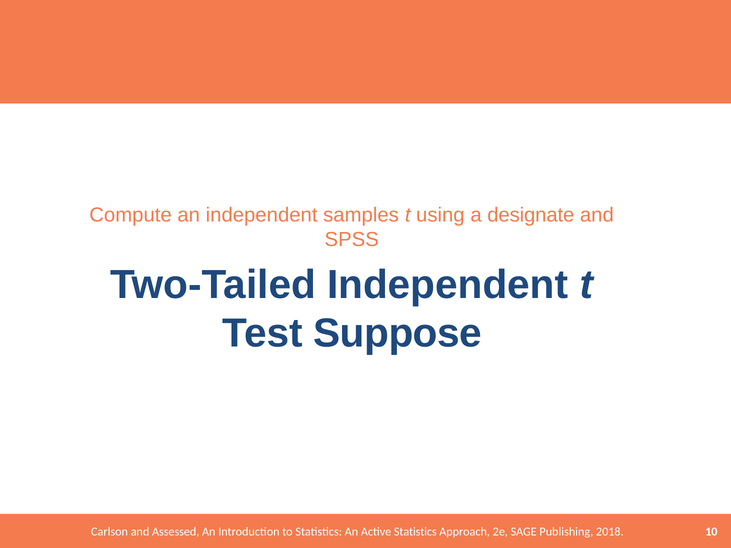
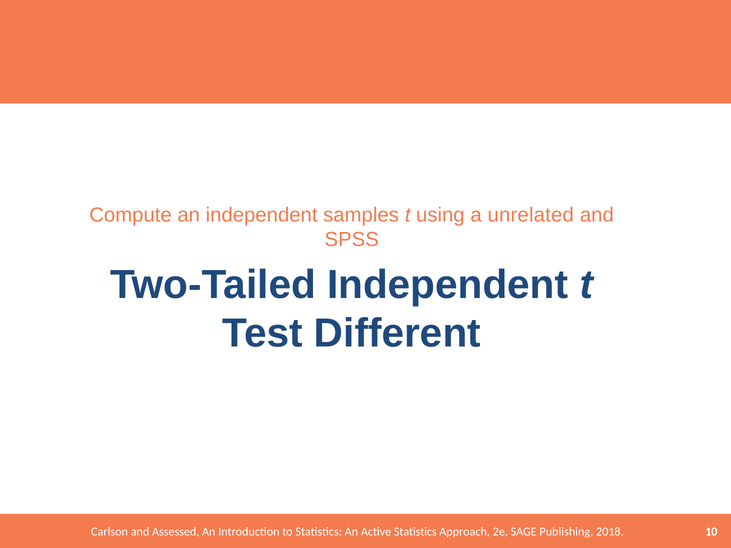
designate: designate -> unrelated
Suppose: Suppose -> Different
